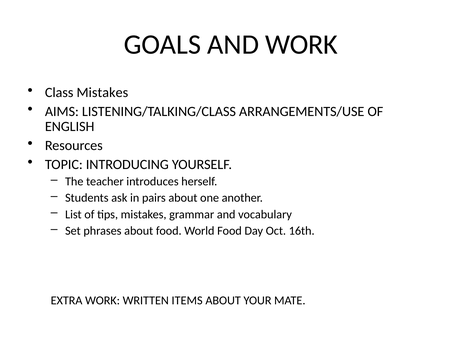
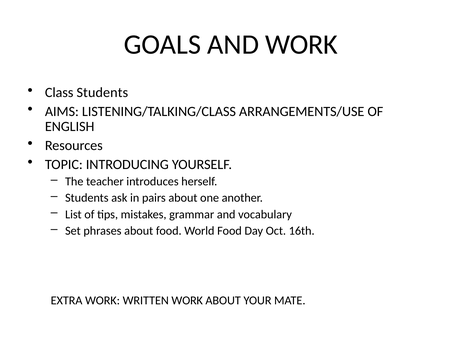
Class Mistakes: Mistakes -> Students
WRITTEN ITEMS: ITEMS -> WORK
